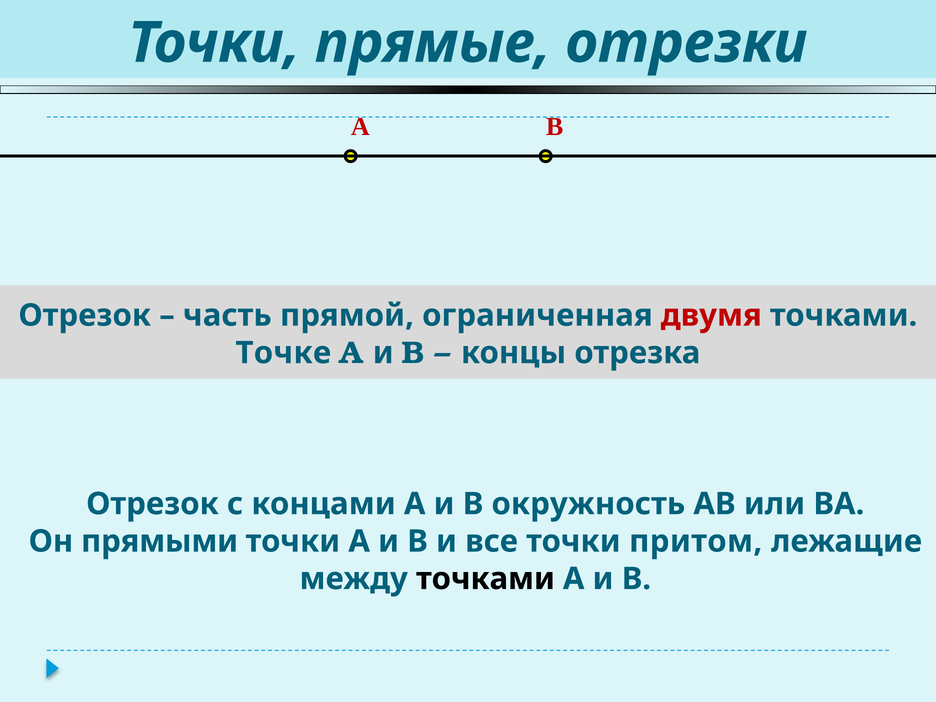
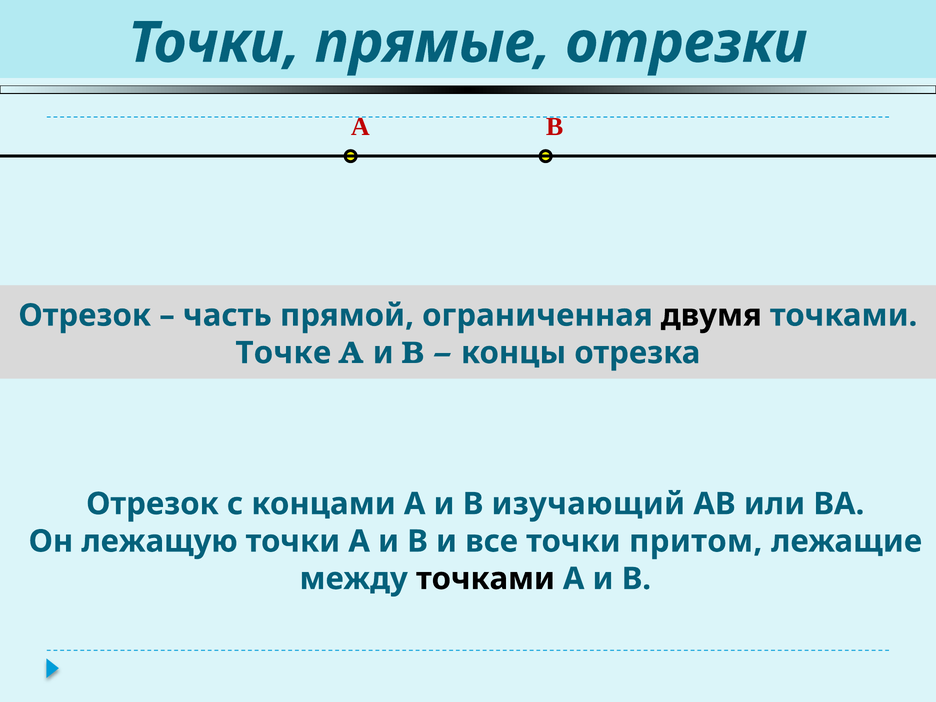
двумя colour: red -> black
окружность: окружность -> изучающий
прямыми: прямыми -> лежащую
